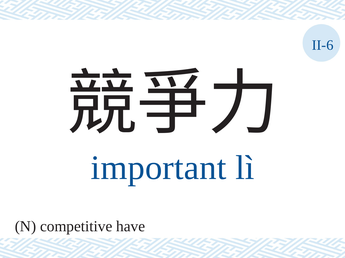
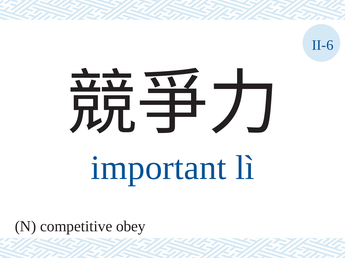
have: have -> obey
